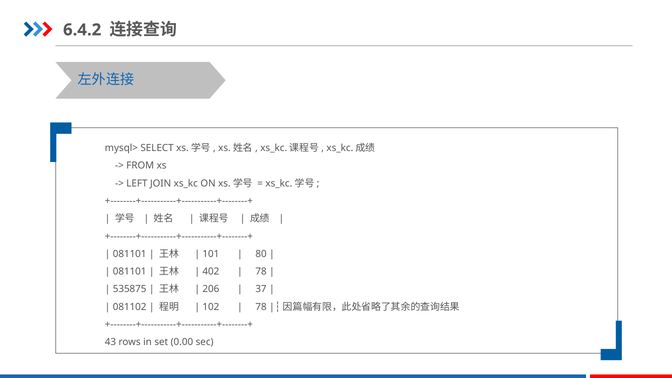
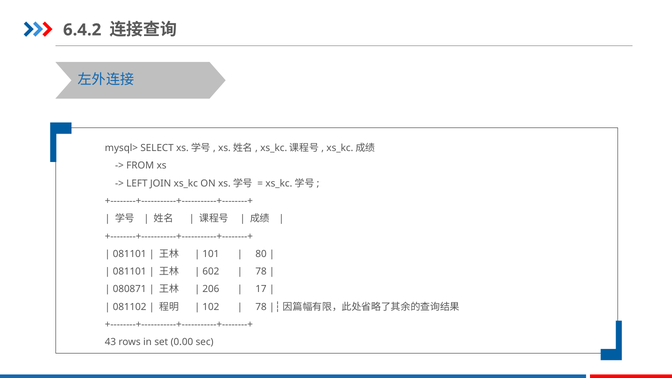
402: 402 -> 602
535875: 535875 -> 080871
37: 37 -> 17
